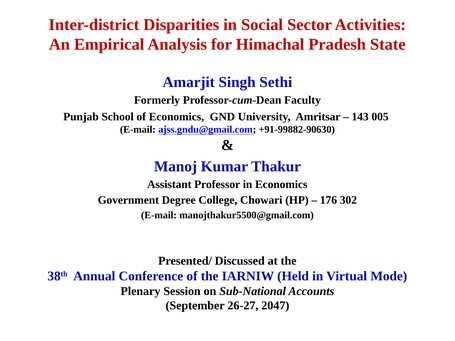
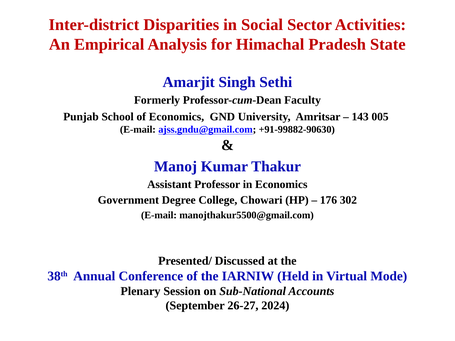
2047: 2047 -> 2024
